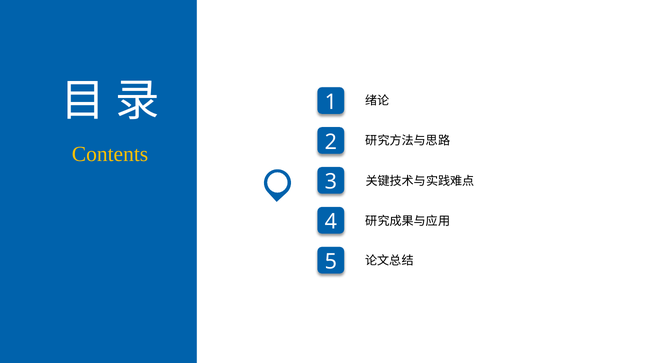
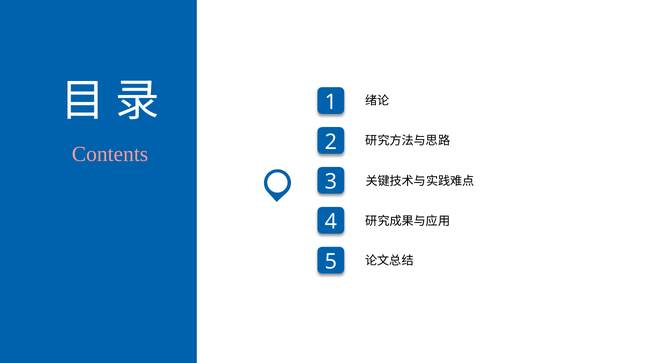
Contents colour: yellow -> pink
